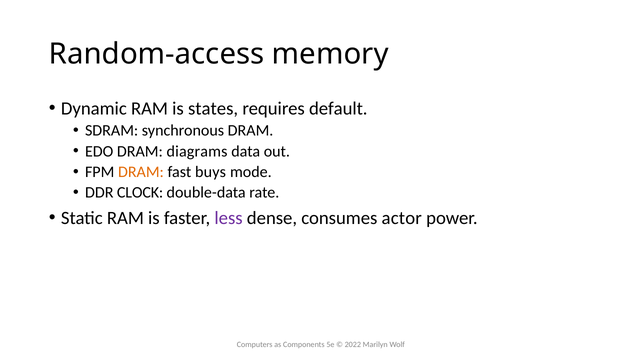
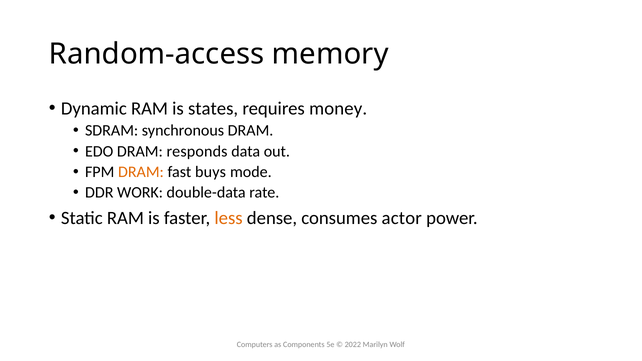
default: default -> money
diagrams: diagrams -> responds
CLOCK: CLOCK -> WORK
less colour: purple -> orange
